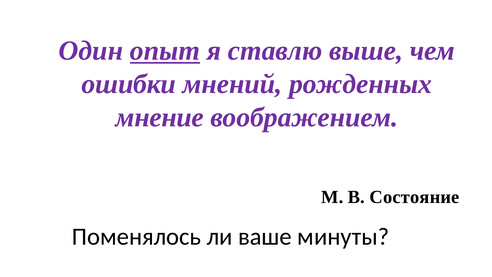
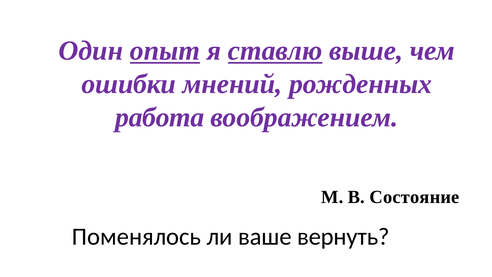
ставлю underline: none -> present
мнение: мнение -> работа
минуты: минуты -> вернуть
